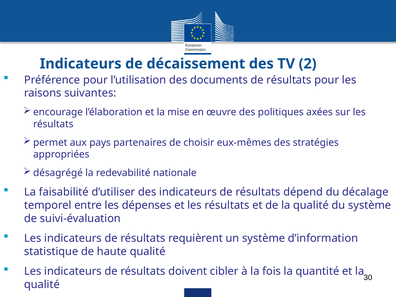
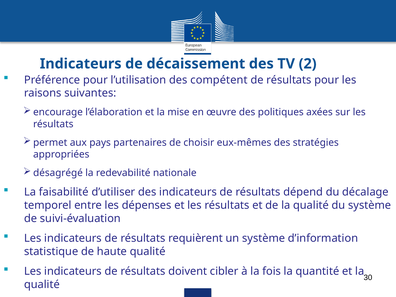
documents: documents -> compétent
